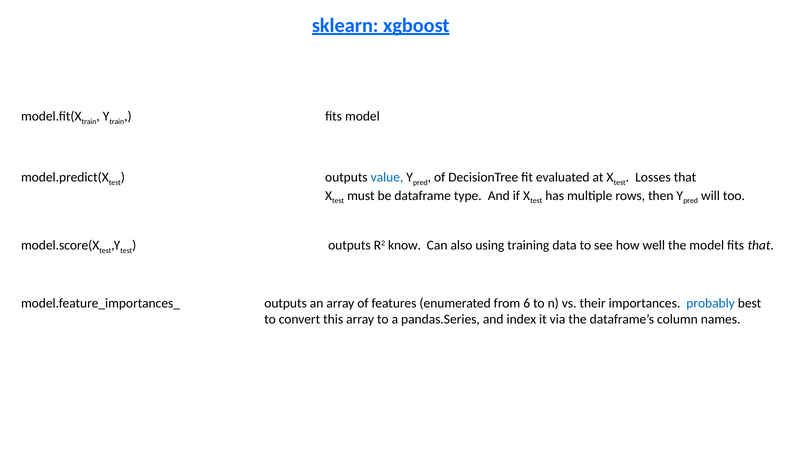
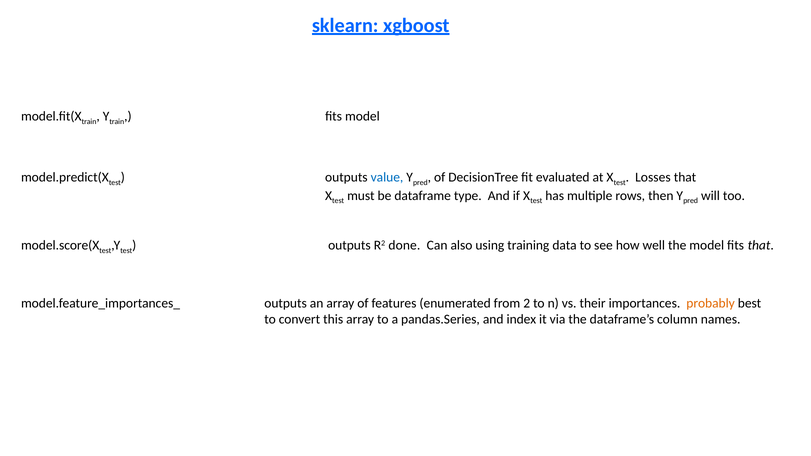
know: know -> done
6: 6 -> 2
probably colour: blue -> orange
